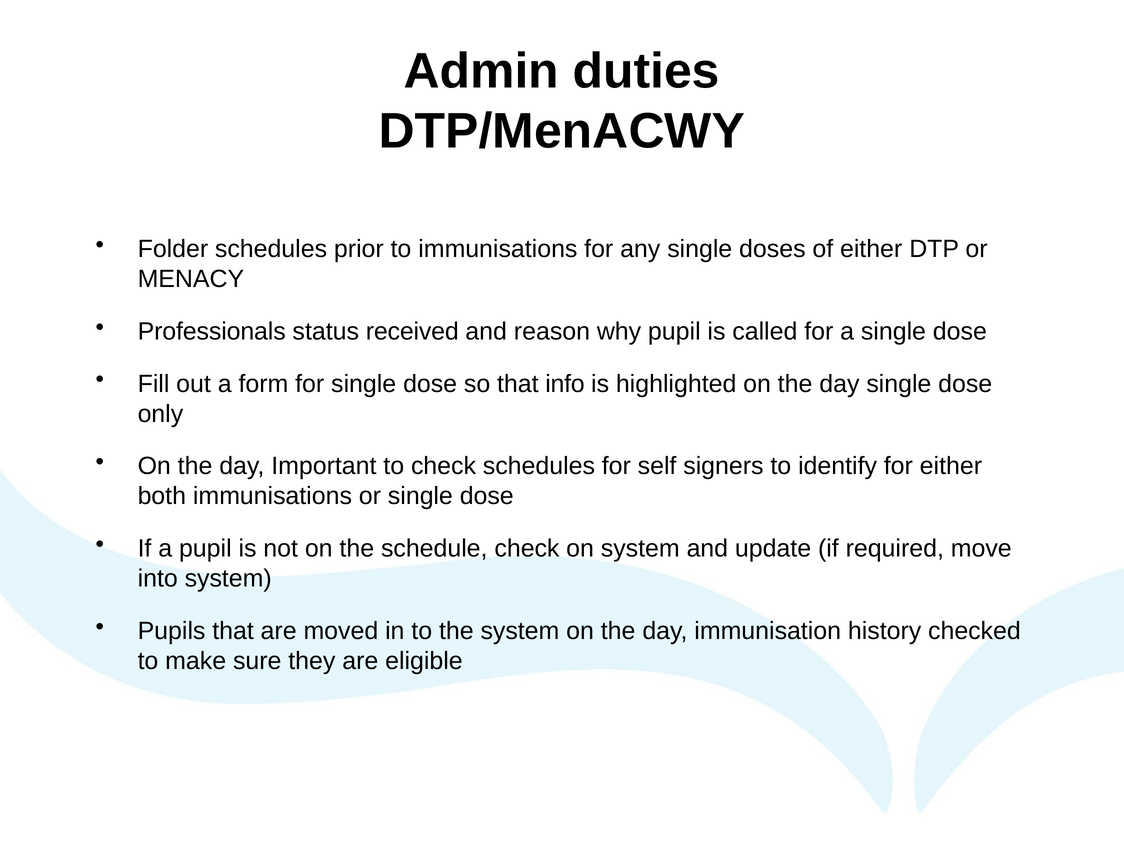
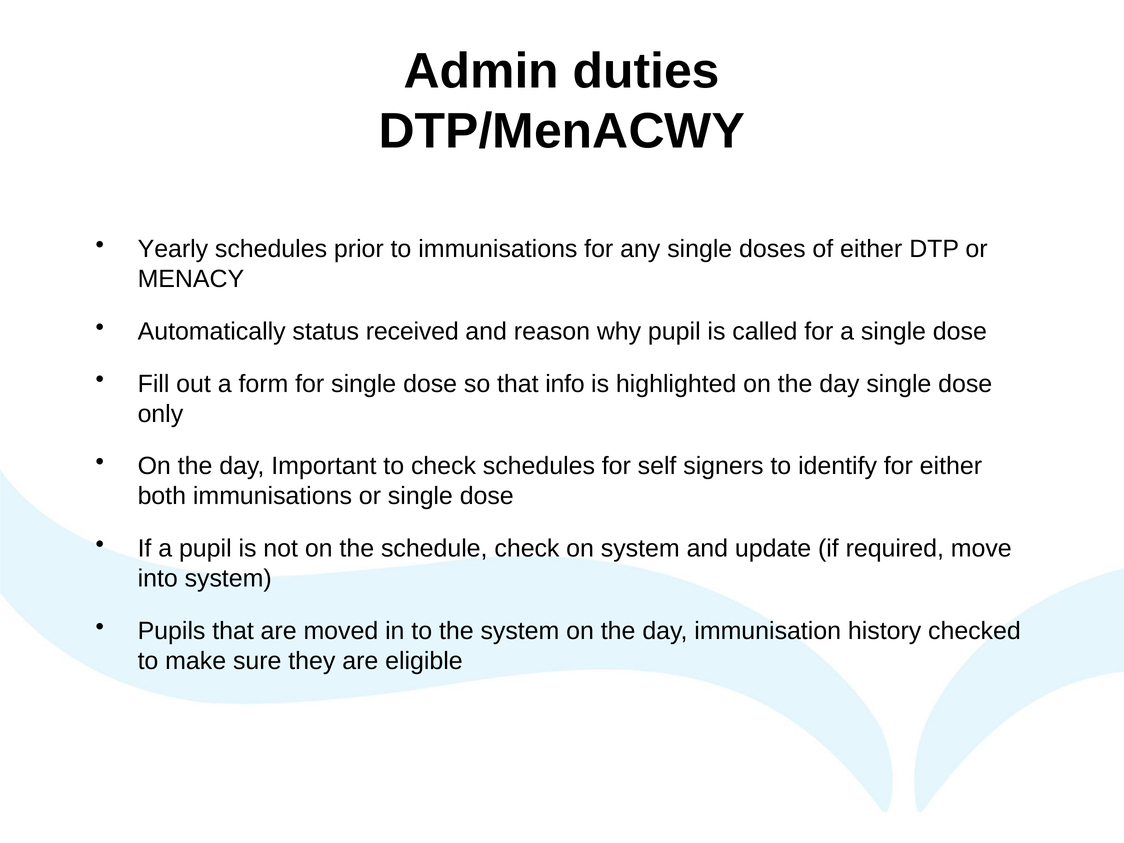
Folder: Folder -> Yearly
Professionals: Professionals -> Automatically
